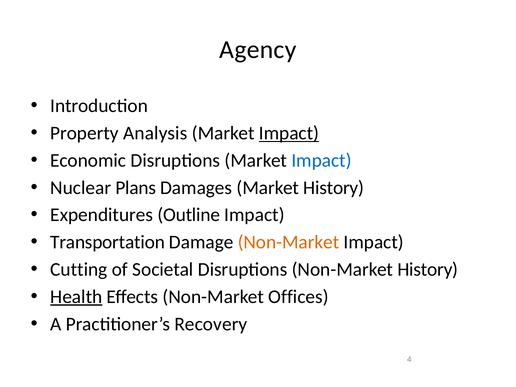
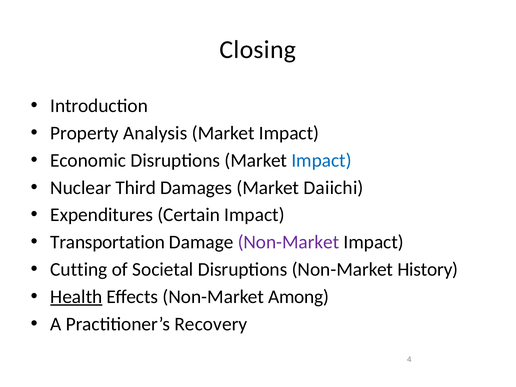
Agency: Agency -> Closing
Impact at (289, 133) underline: present -> none
Plans: Plans -> Third
Market History: History -> Daiichi
Outline: Outline -> Certain
Non-Market at (288, 242) colour: orange -> purple
Offices: Offices -> Among
